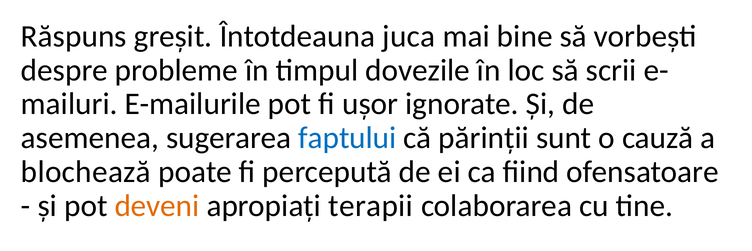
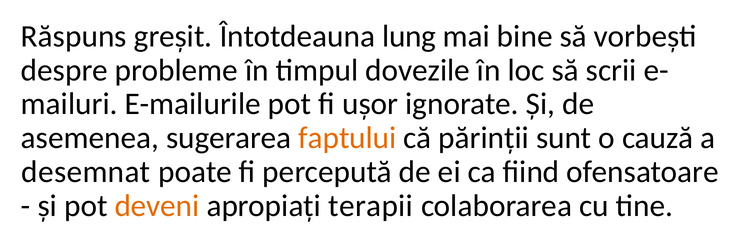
juca: juca -> lung
faptului colour: blue -> orange
blochează: blochează -> desemnat
